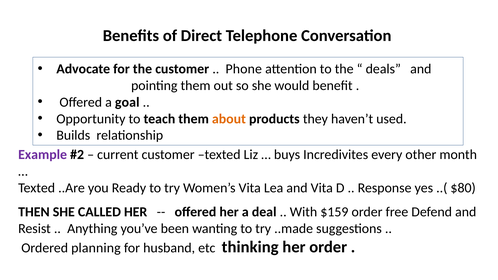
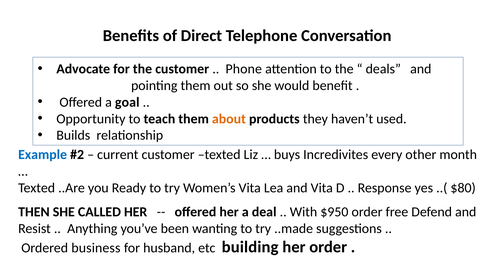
Example colour: purple -> blue
$159: $159 -> $950
planning: planning -> business
thinking: thinking -> building
